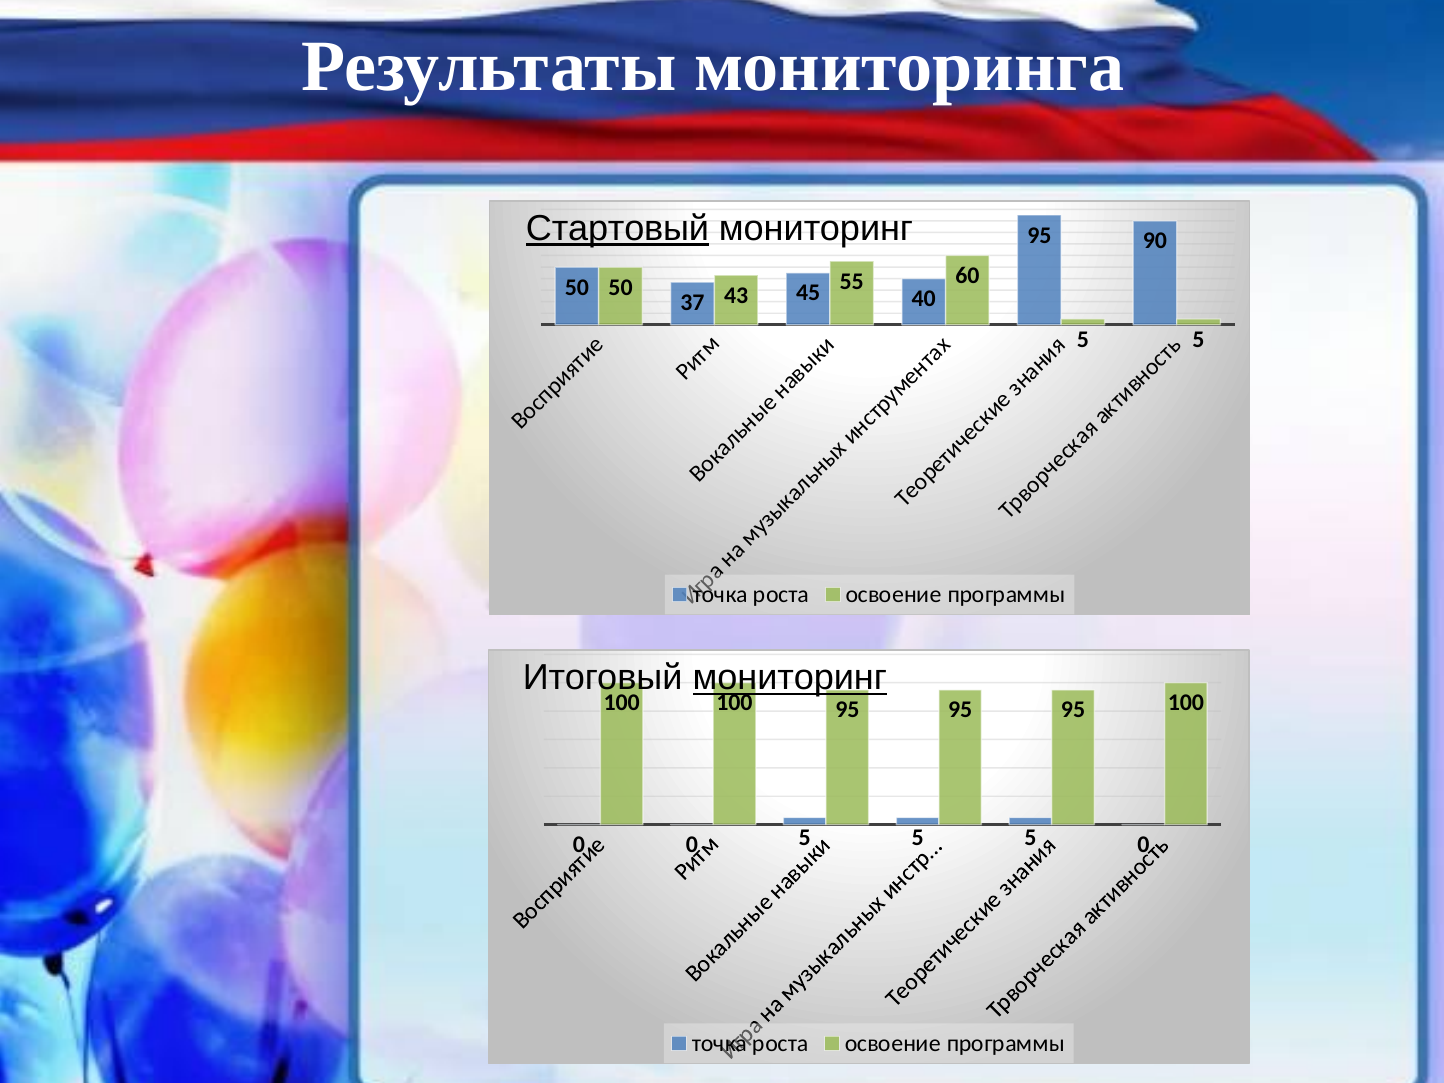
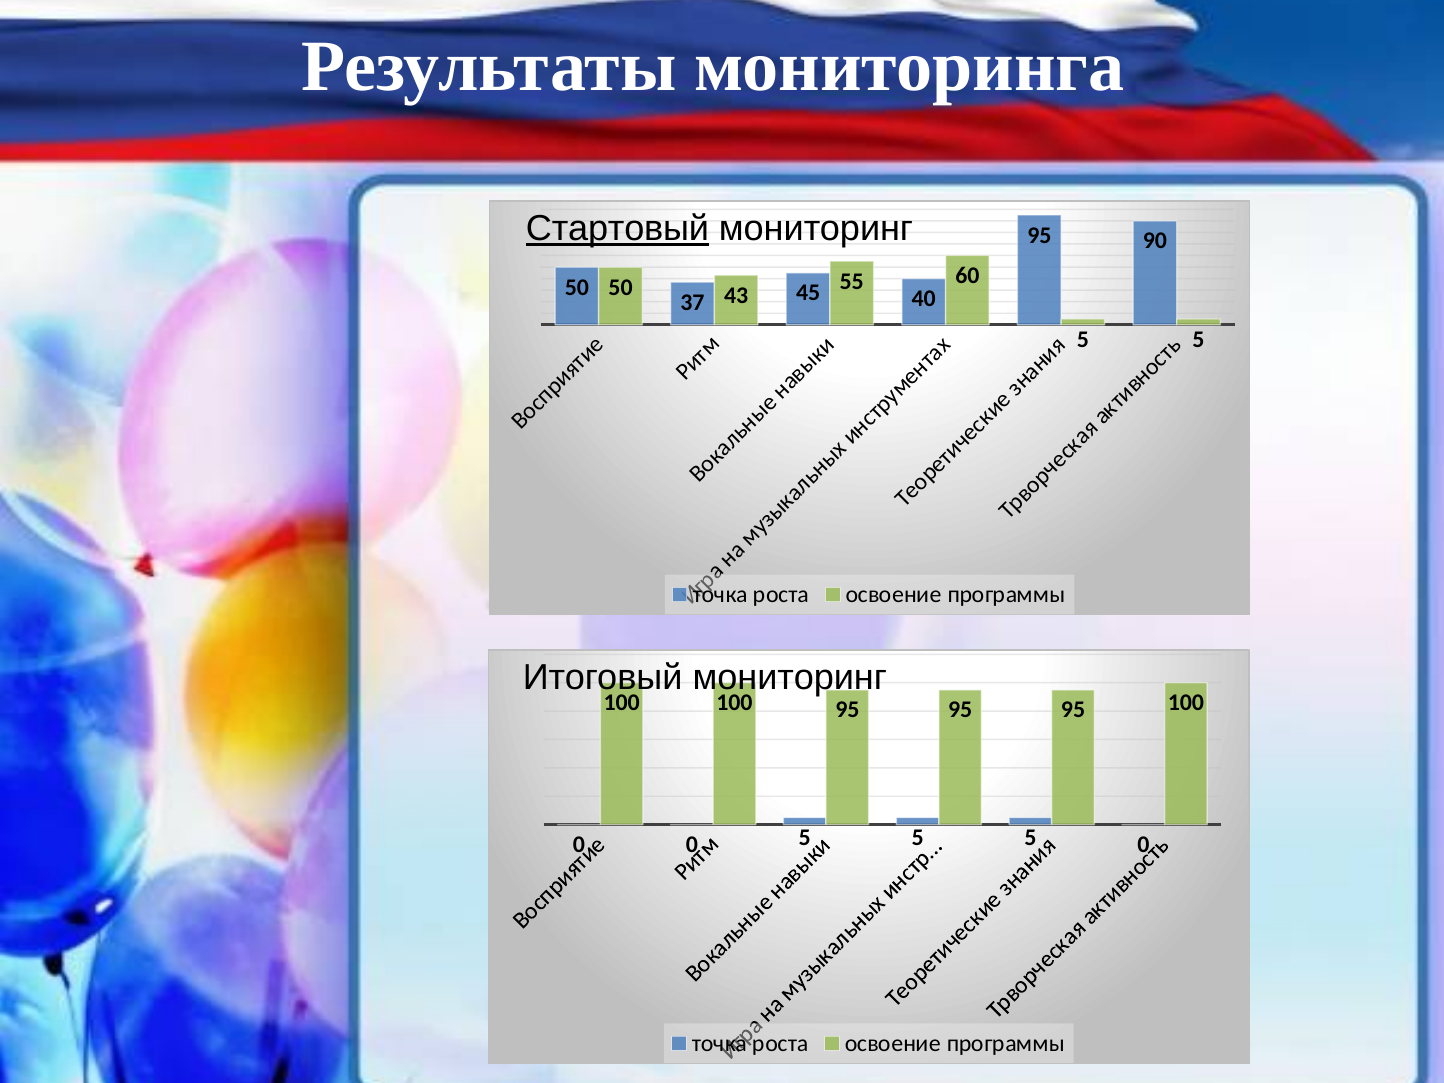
мониторинг at (790, 678) underline: present -> none
